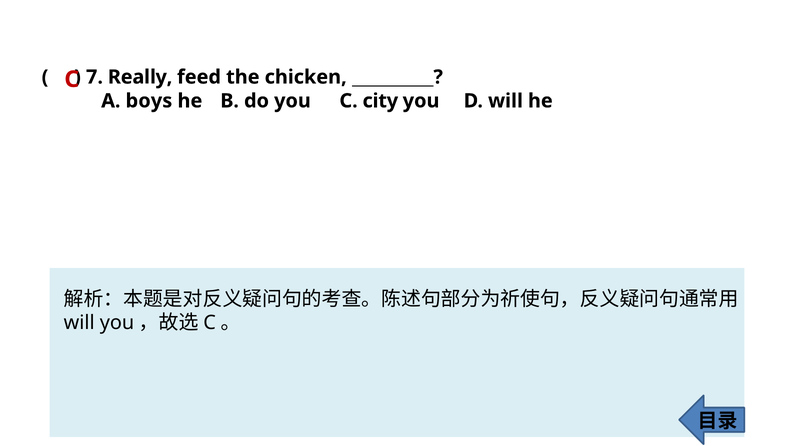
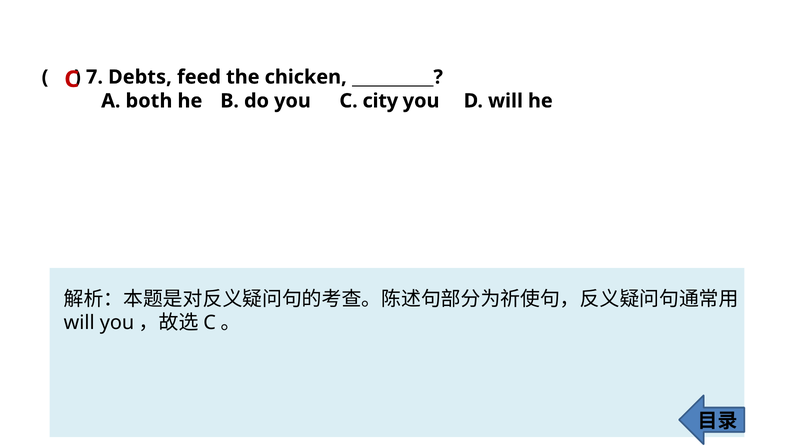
Really: Really -> Debts
boys: boys -> both
